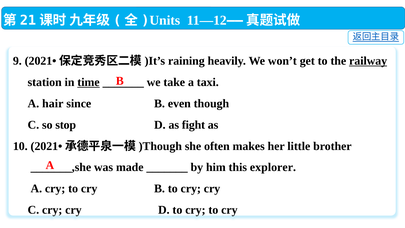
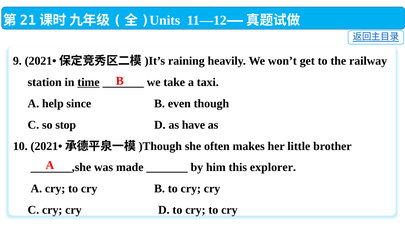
railway underline: present -> none
hair: hair -> help
fight: fight -> have
